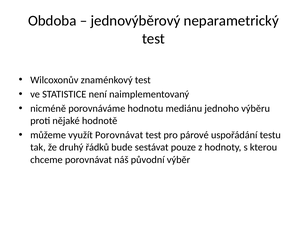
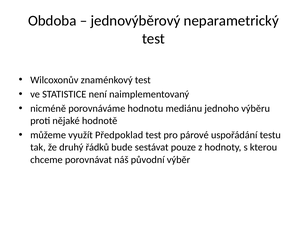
využít Porovnávat: Porovnávat -> Předpoklad
